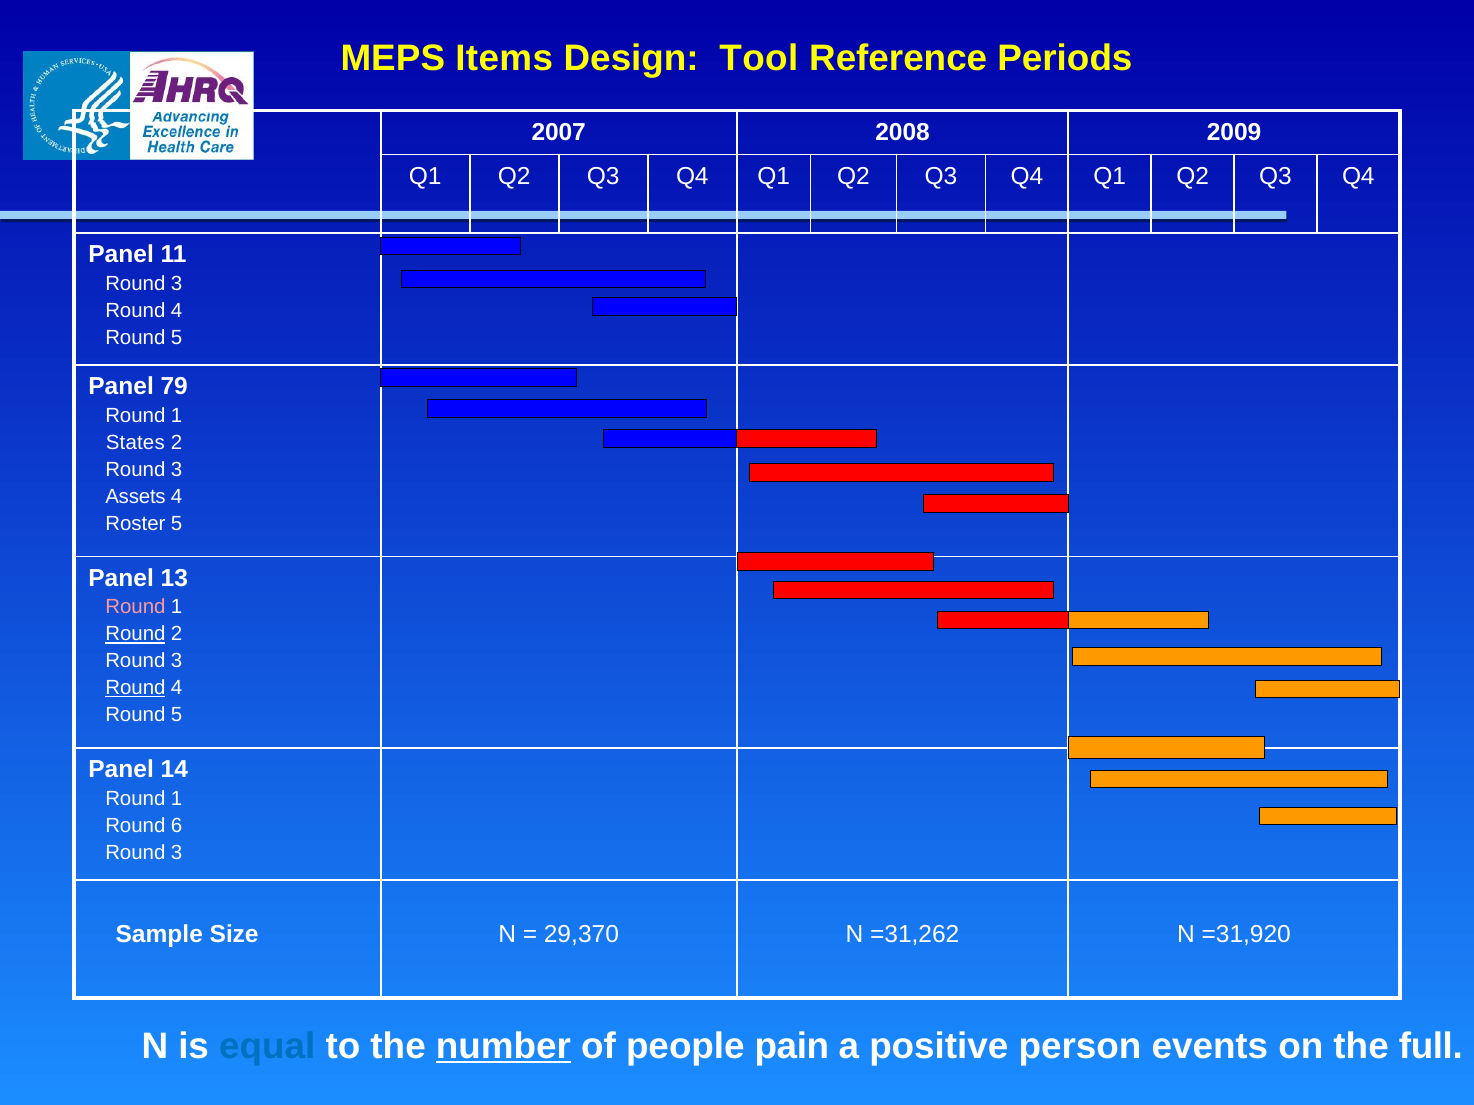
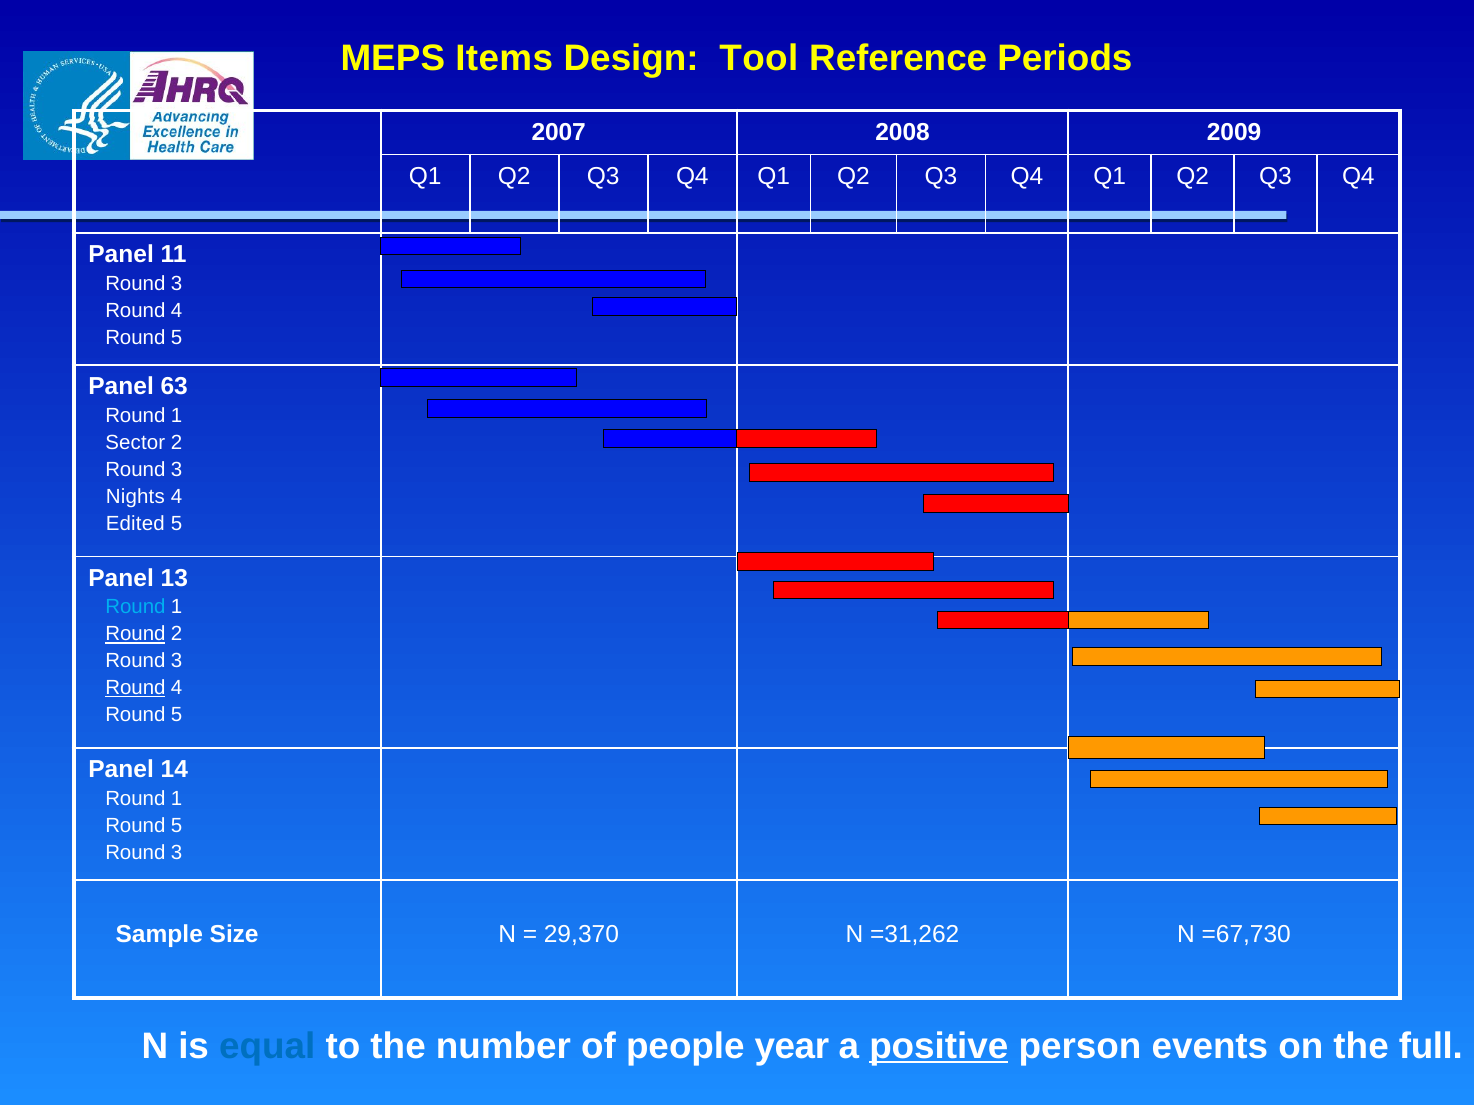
79: 79 -> 63
States: States -> Sector
Assets: Assets -> Nights
Roster: Roster -> Edited
Round at (135, 607) colour: pink -> light blue
6 at (177, 826): 6 -> 5
=31,920: =31,920 -> =67,730
number underline: present -> none
pain: pain -> year
positive underline: none -> present
